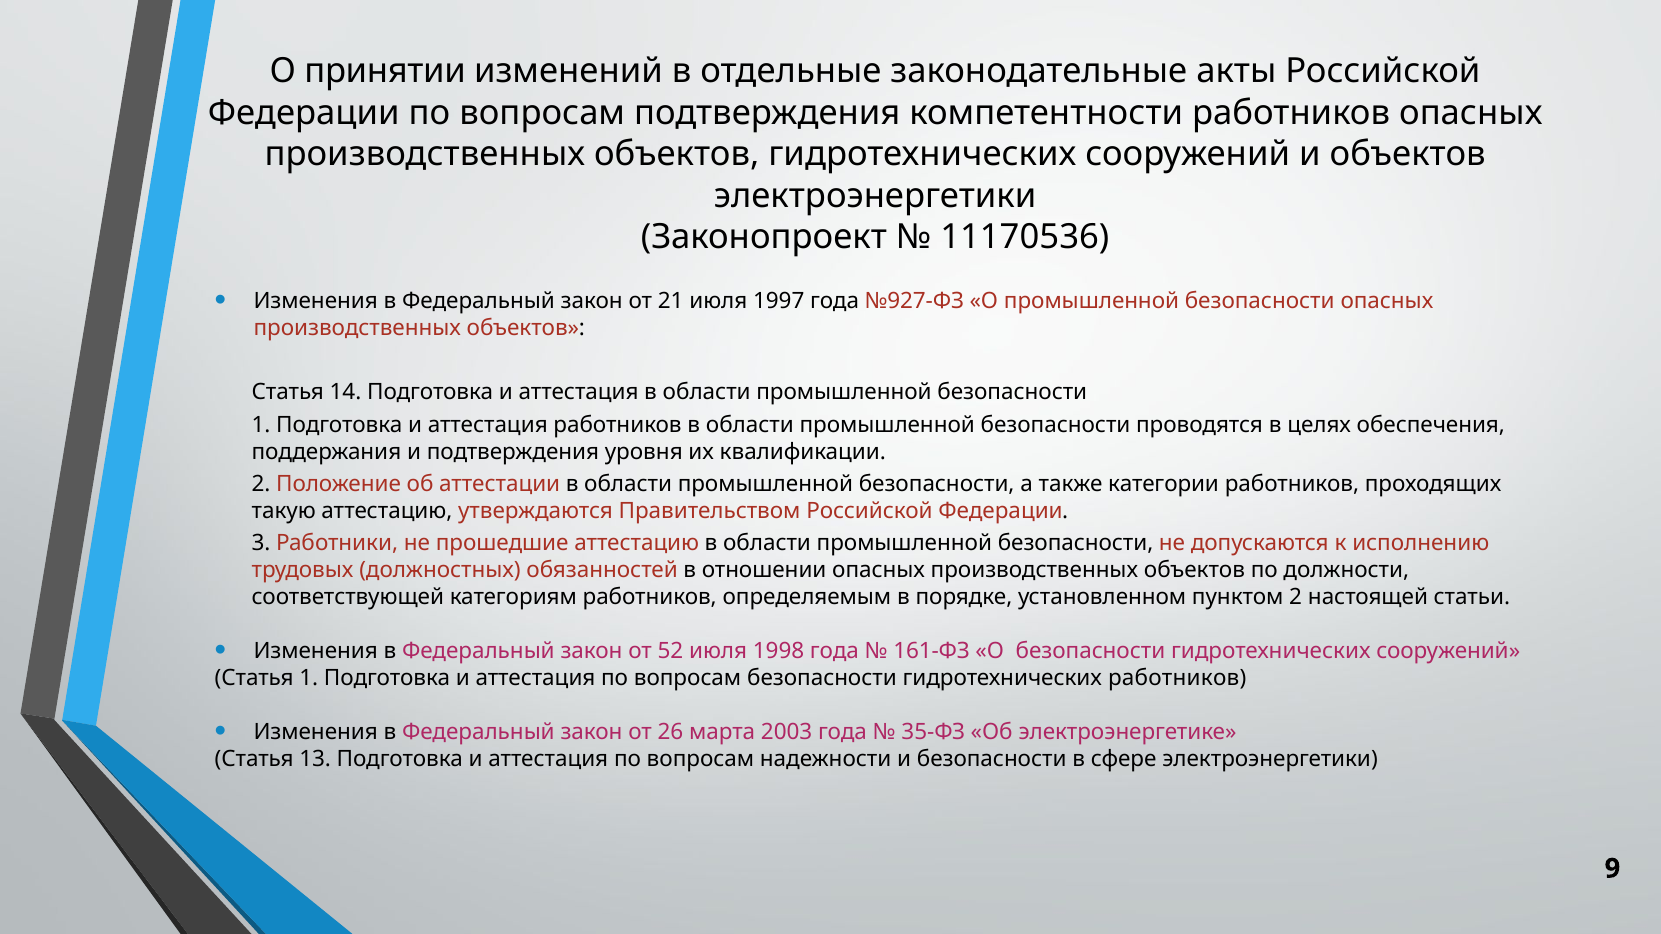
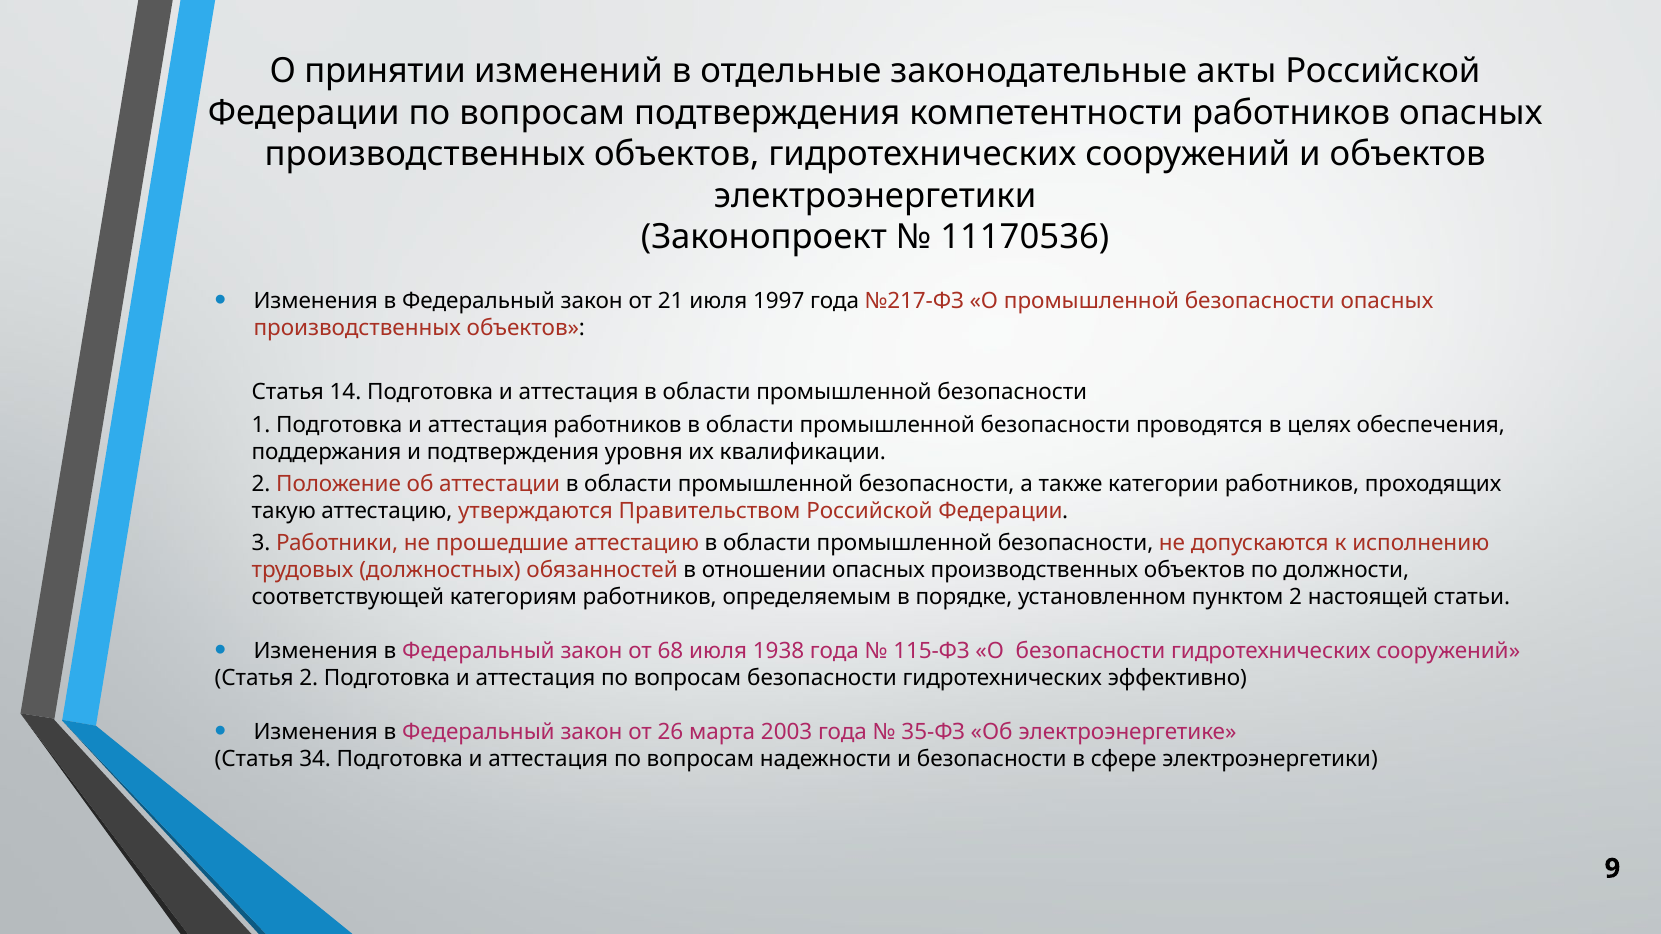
№927-ФЗ: №927-ФЗ -> №217-ФЗ
52: 52 -> 68
1998: 1998 -> 1938
161-ФЗ: 161-ФЗ -> 115-ФЗ
Статья 1: 1 -> 2
гидротехнических работников: работников -> эффективно
13: 13 -> 34
